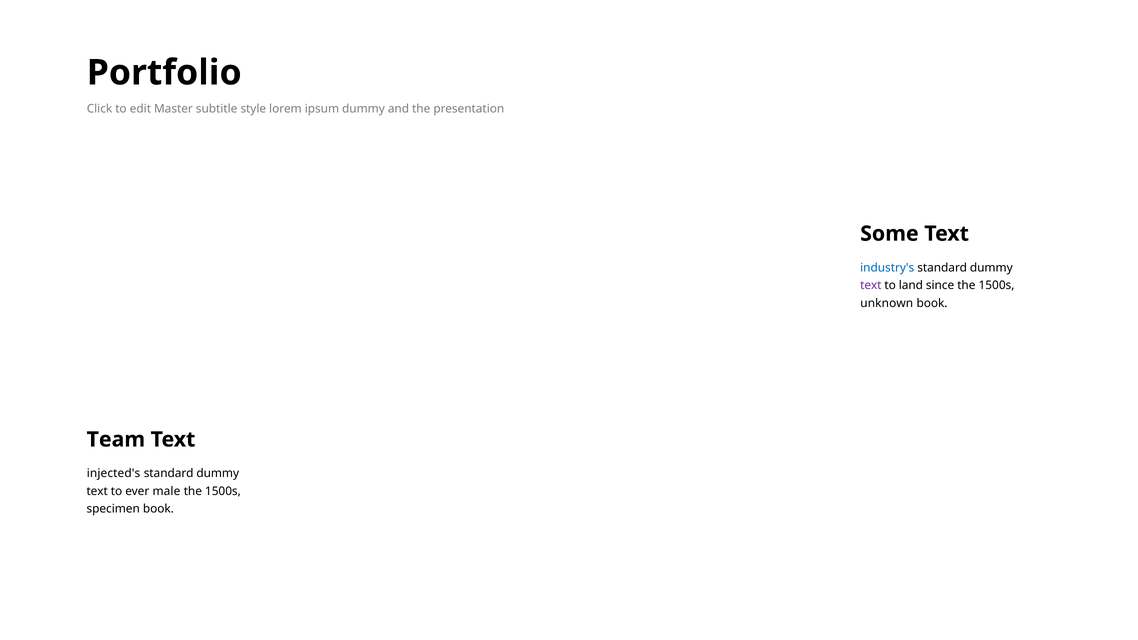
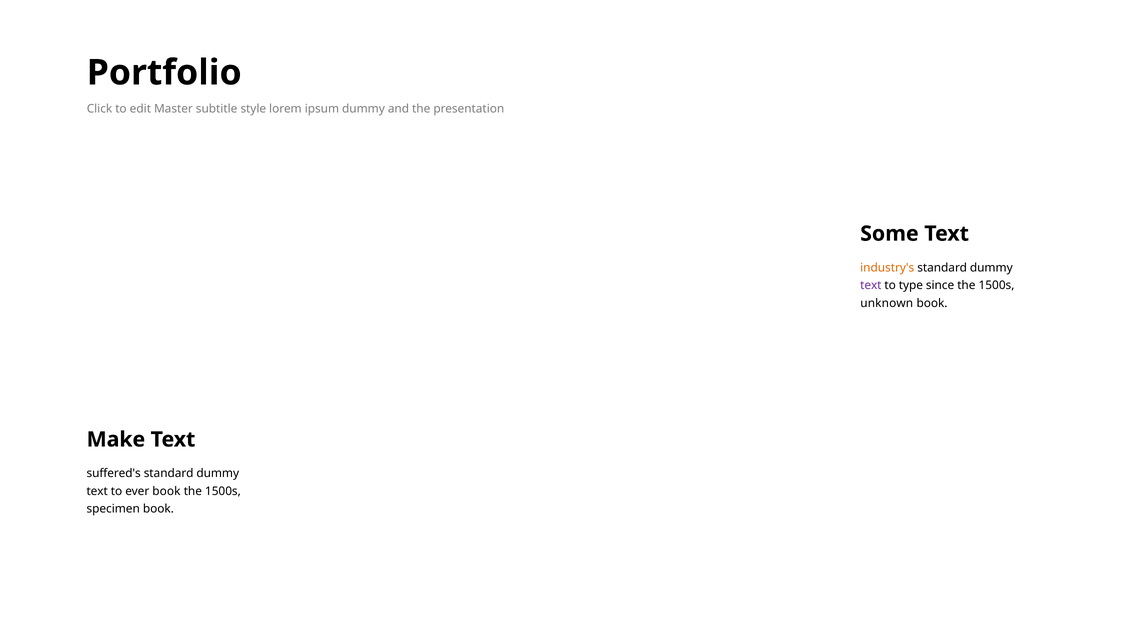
industry's colour: blue -> orange
land: land -> type
Team: Team -> Make
injected's: injected's -> suffered's
ever male: male -> book
